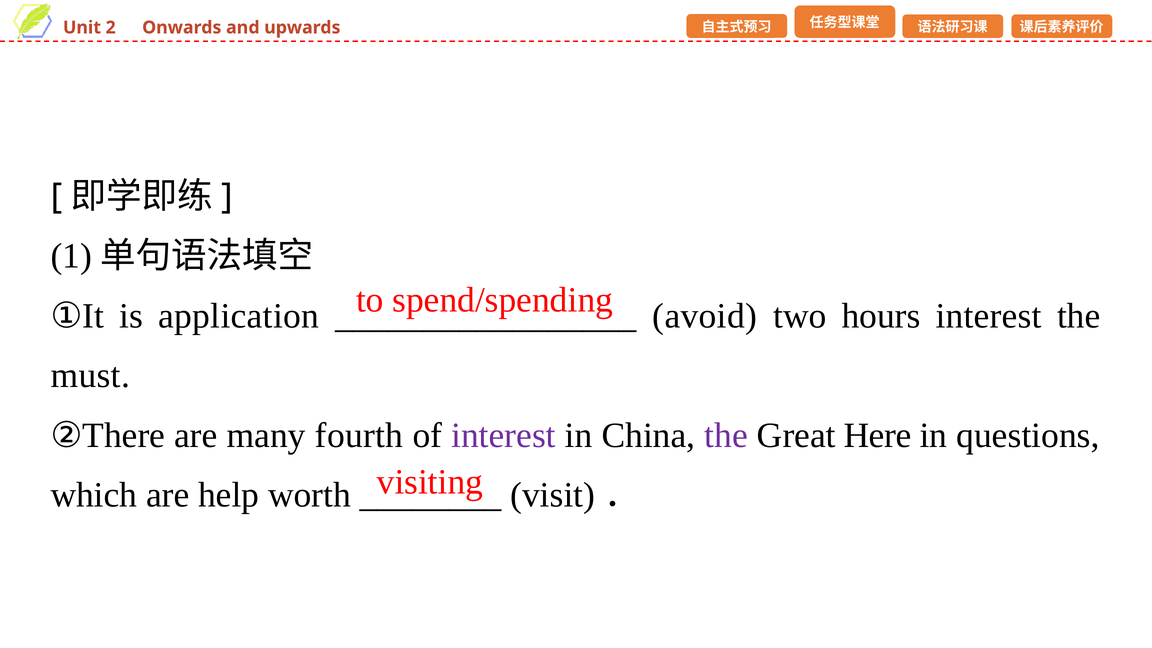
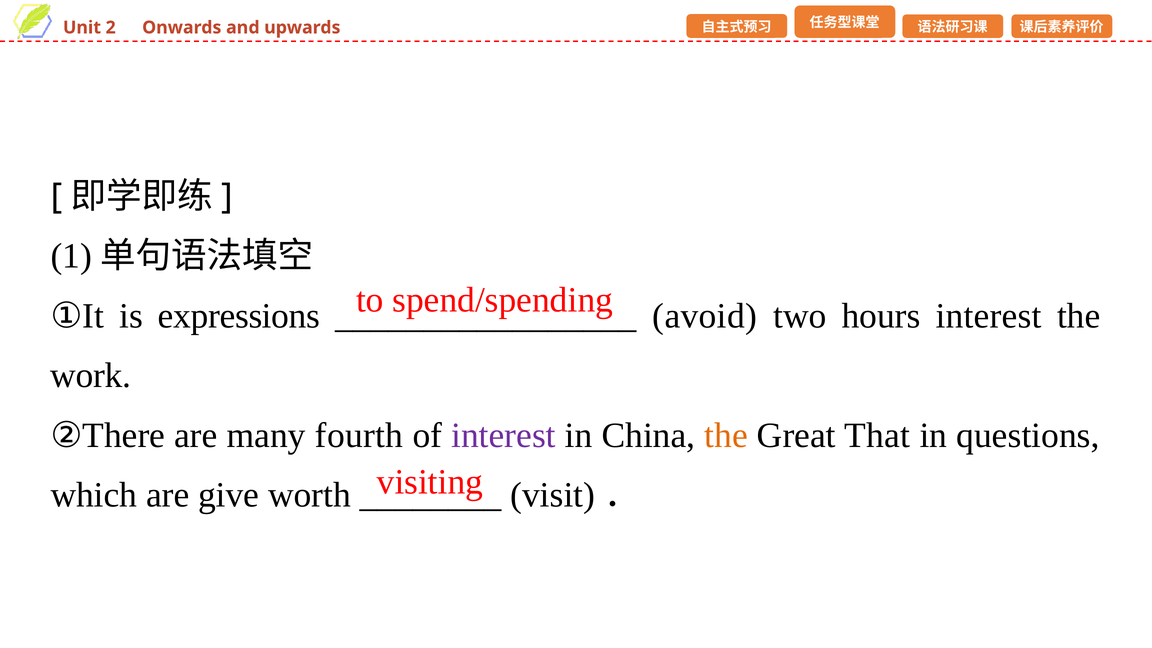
application: application -> expressions
must: must -> work
the at (726, 435) colour: purple -> orange
Here: Here -> That
help: help -> give
